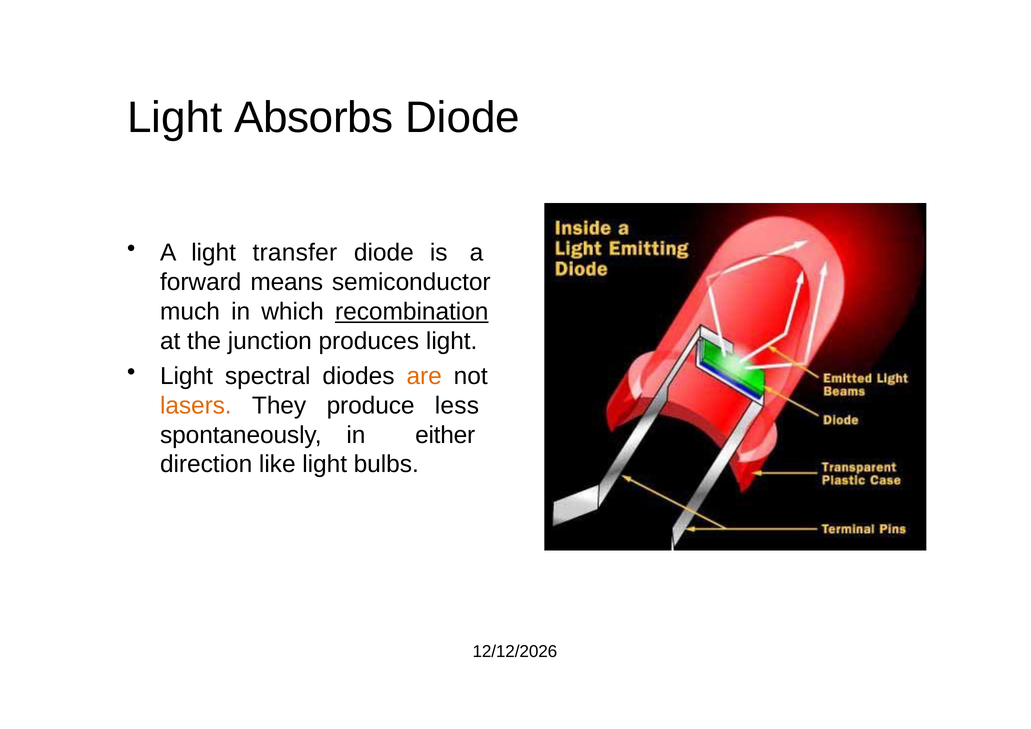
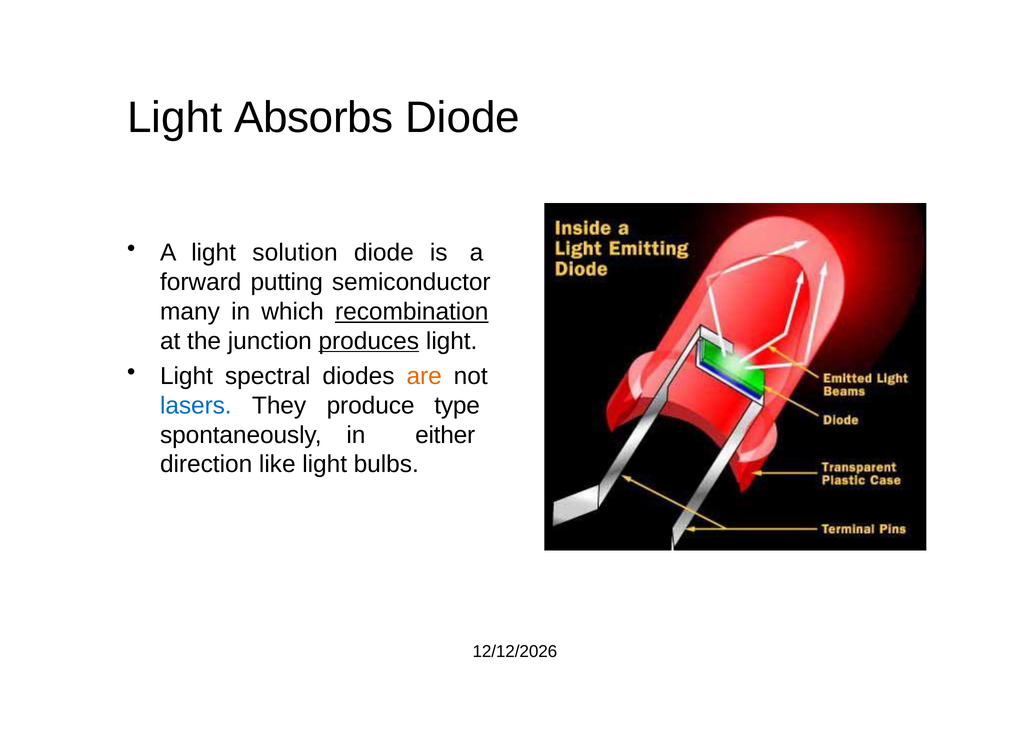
transfer: transfer -> solution
means: means -> putting
much: much -> many
produces underline: none -> present
lasers colour: orange -> blue
less: less -> type
